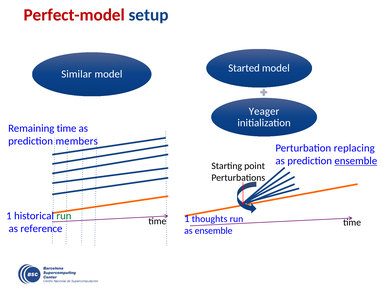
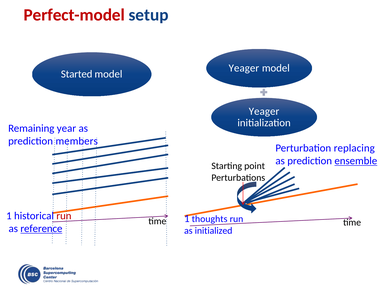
Started at (244, 68): Started -> Yeager
Similar: Similar -> Started
Remaining time: time -> year
run at (64, 216) colour: green -> red
reference underline: none -> present
as ensemble: ensemble -> initialized
